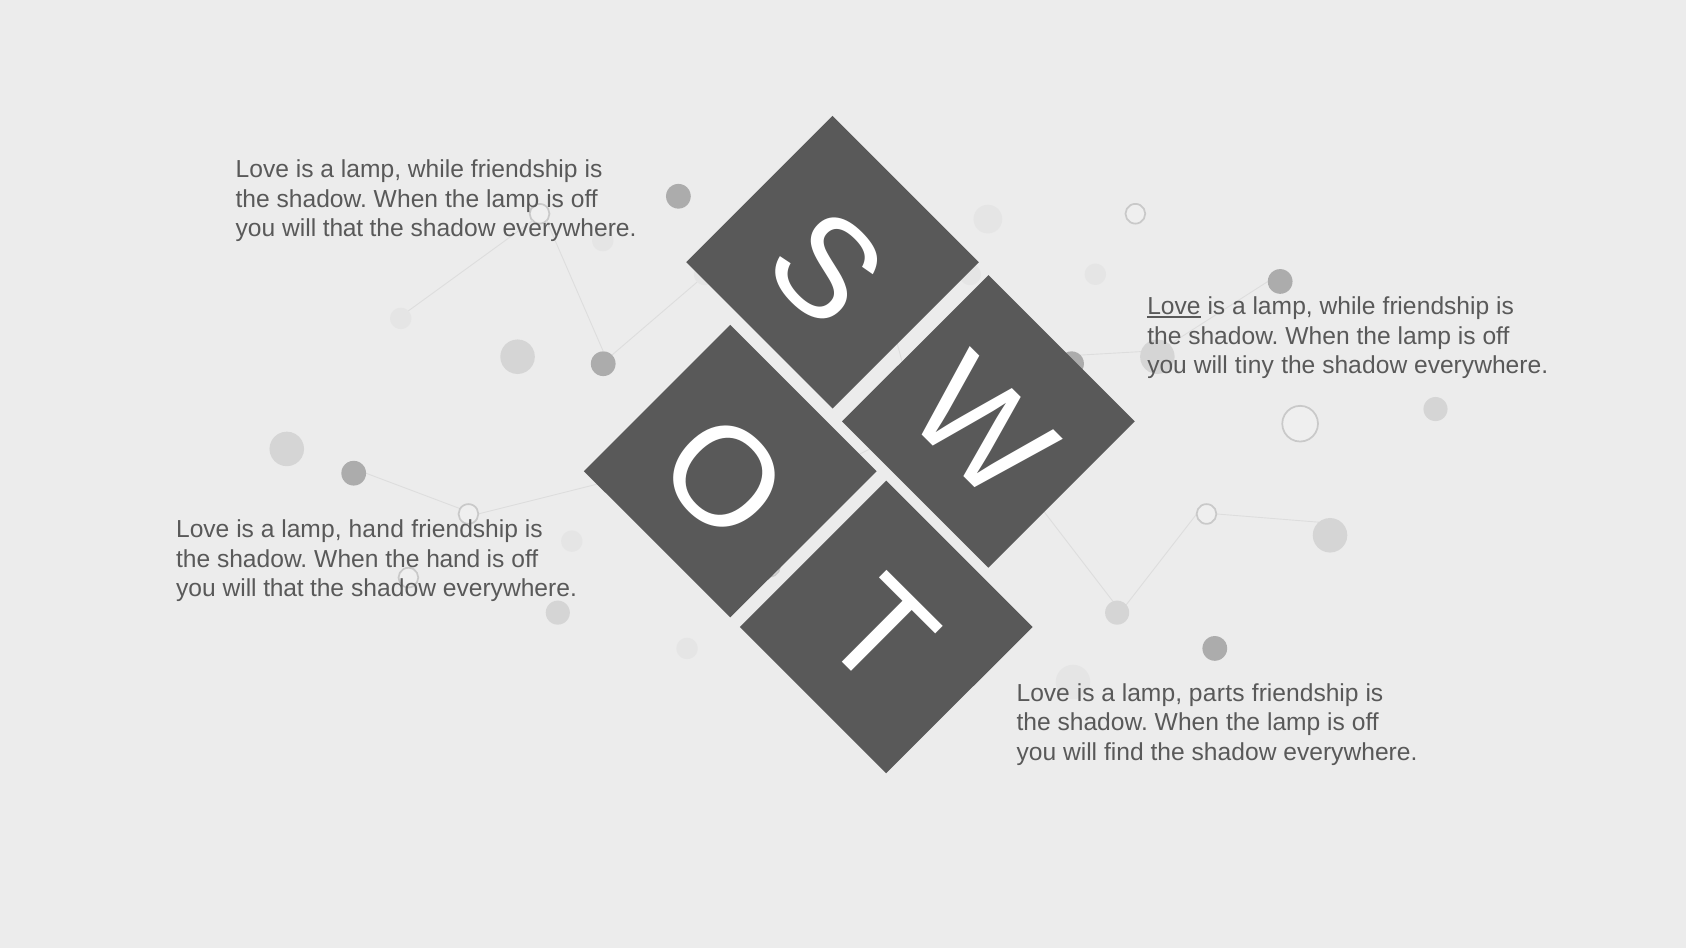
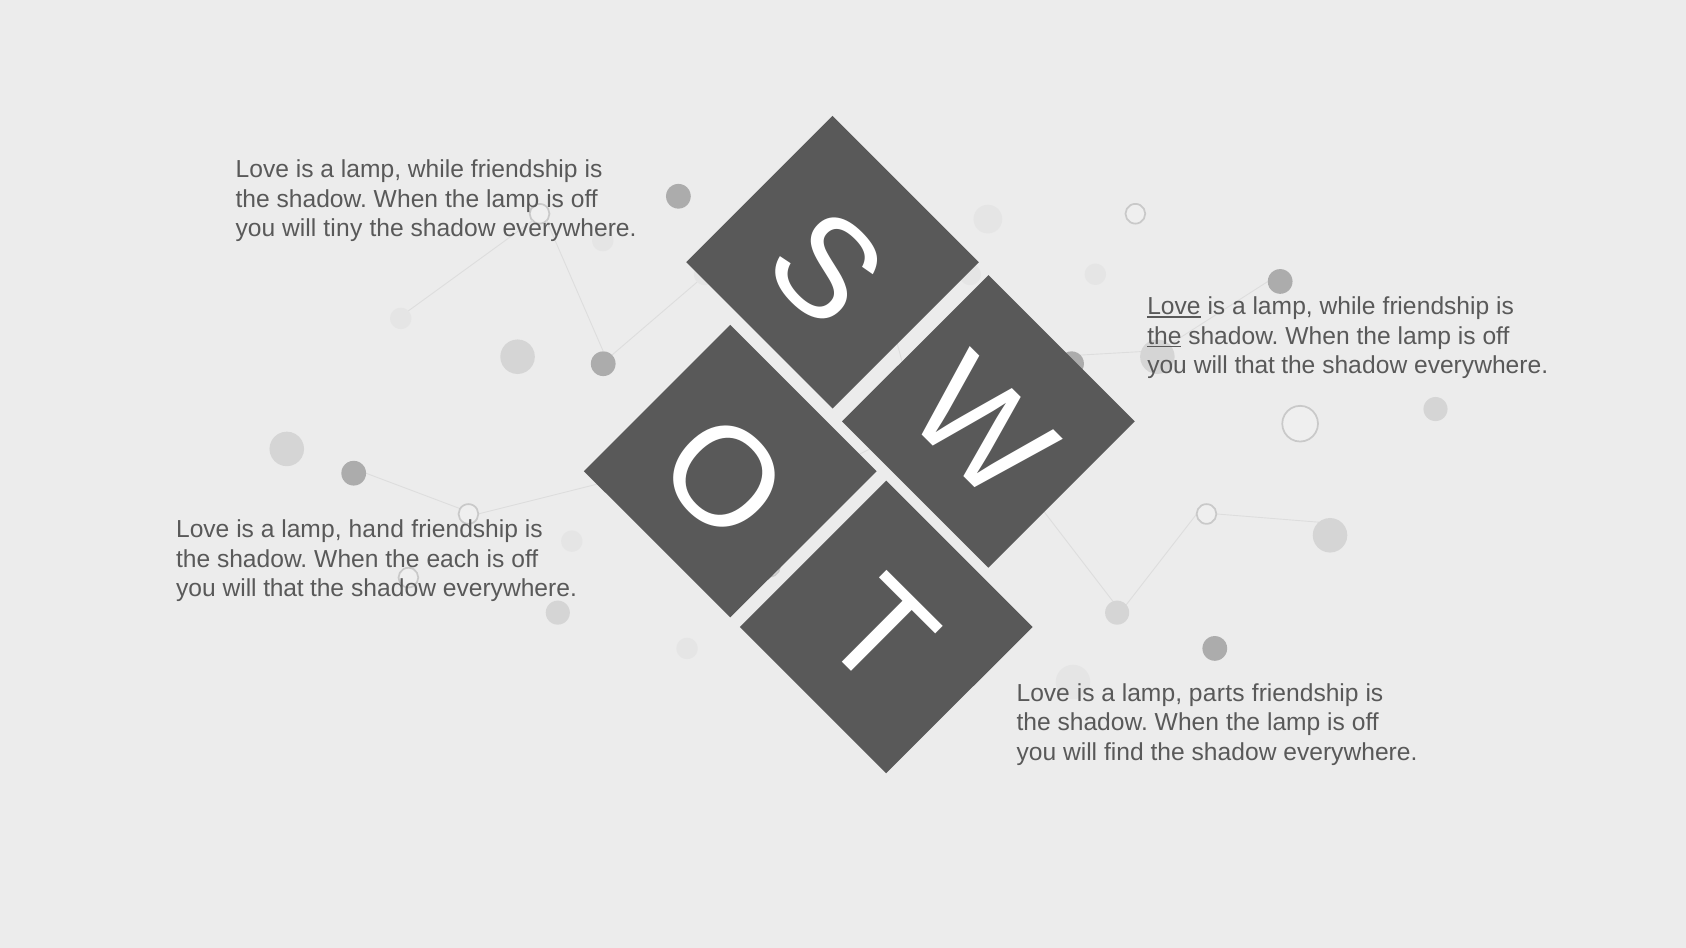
that at (343, 229): that -> tiny
the at (1164, 336) underline: none -> present
tiny at (1254, 366): tiny -> that
the hand: hand -> each
